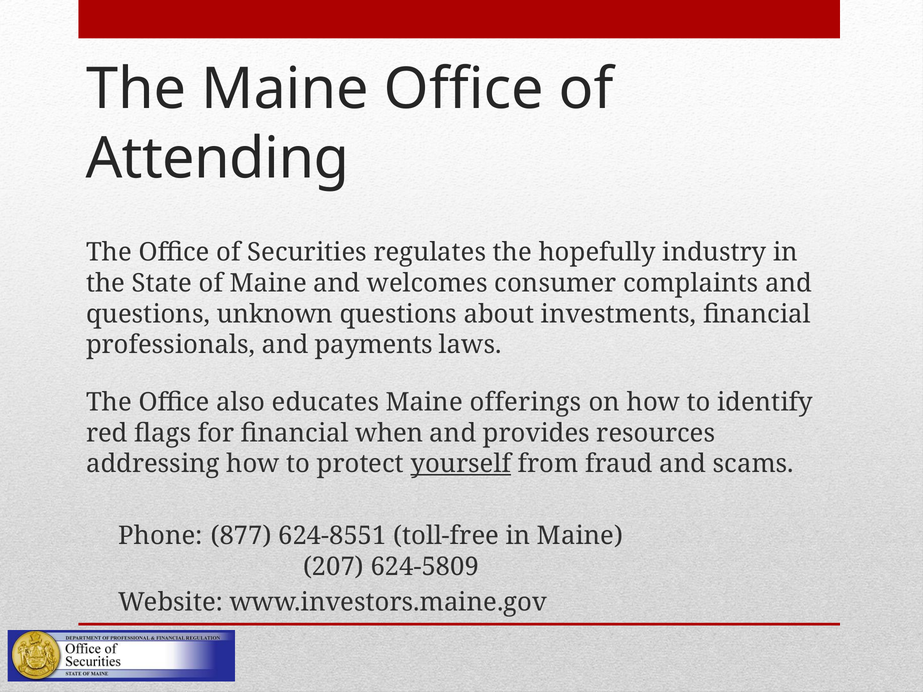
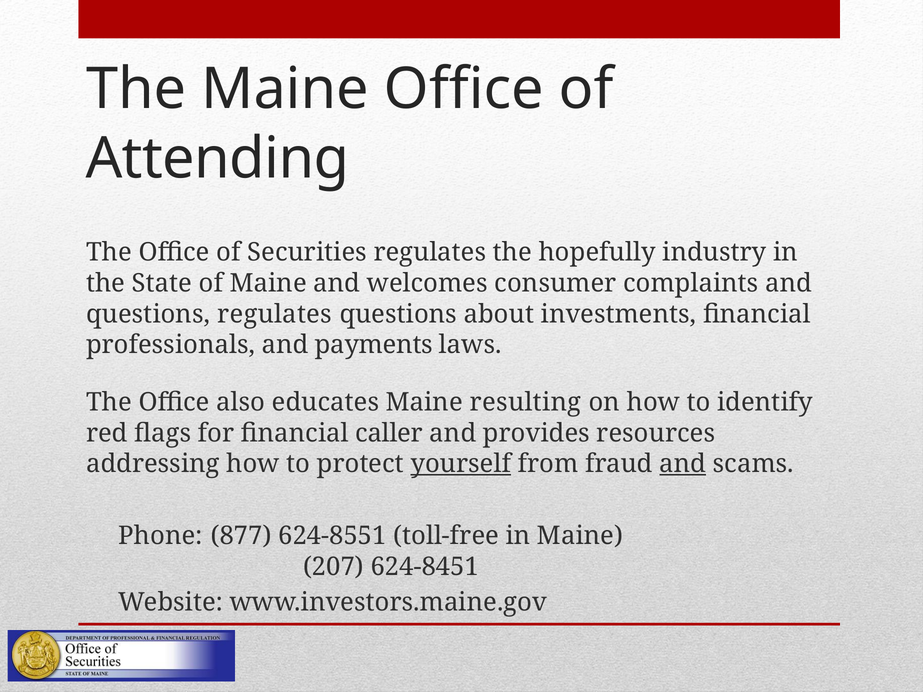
questions unknown: unknown -> regulates
offerings: offerings -> resulting
when: when -> caller
and at (683, 464) underline: none -> present
624-5809: 624-5809 -> 624-8451
